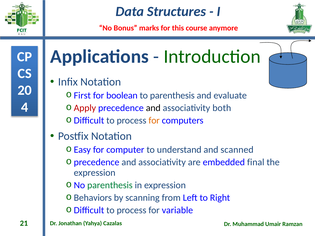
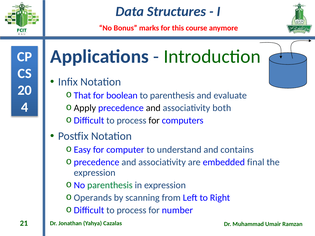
First: First -> That
Apply colour: red -> black
for at (154, 121) colour: orange -> black
scanned: scanned -> contains
Behaviors: Behaviors -> Operands
variable: variable -> number
